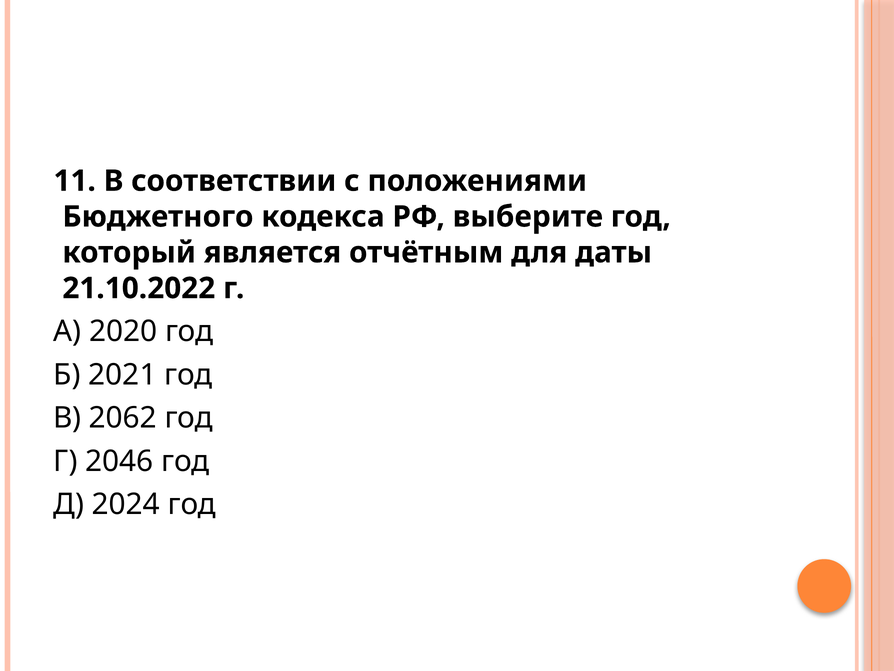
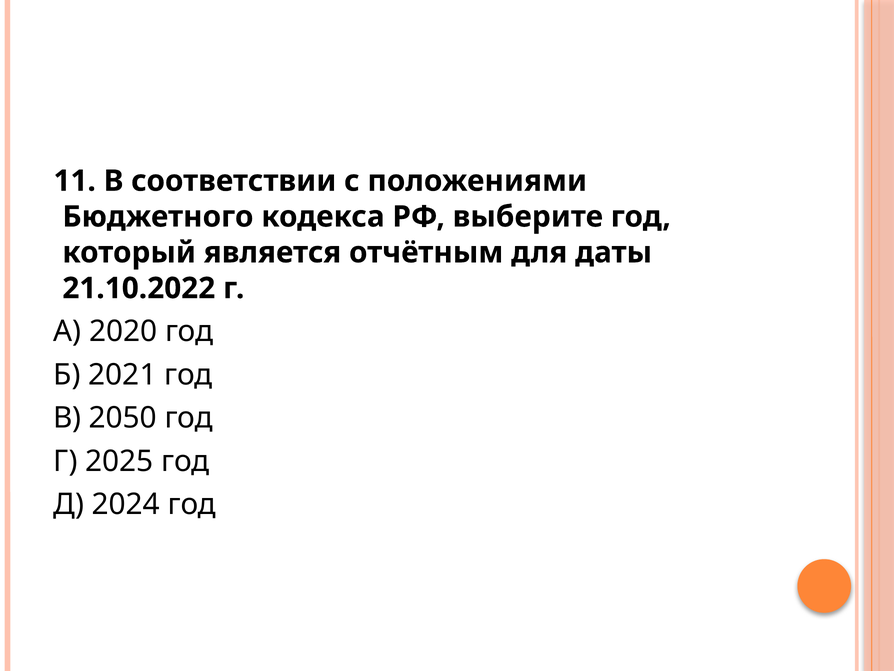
2062: 2062 -> 2050
2046: 2046 -> 2025
